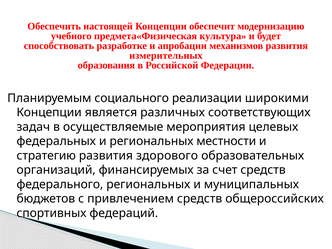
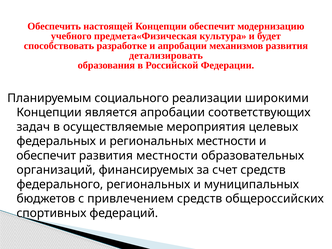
измерительных: измерительных -> детализировать
является различных: различных -> апробации
стратегию at (46, 156): стратегию -> обеспечит
развития здорового: здорового -> местности
